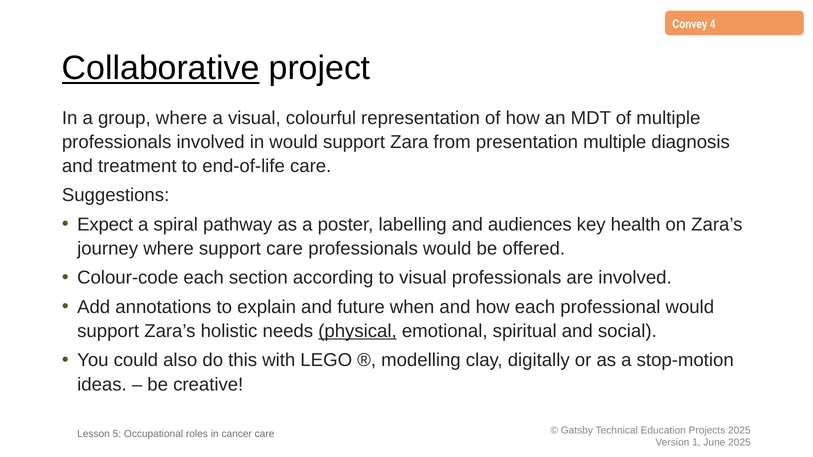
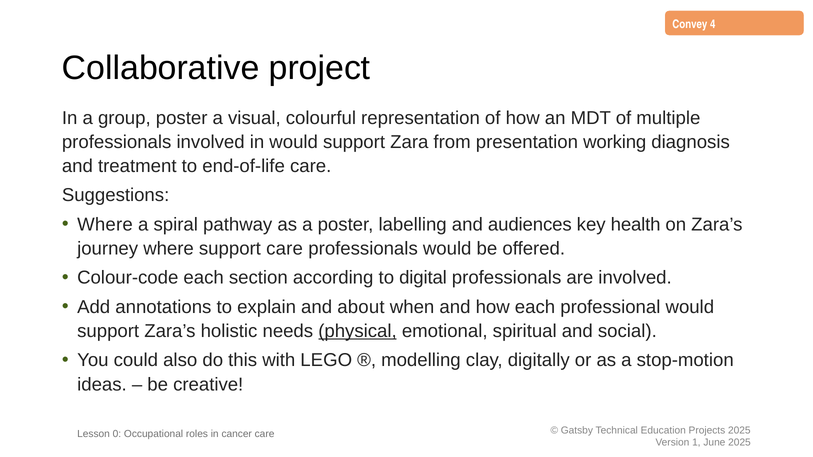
Collaborative underline: present -> none
group where: where -> poster
presentation multiple: multiple -> working
Expect at (105, 225): Expect -> Where
to visual: visual -> digital
future: future -> about
5: 5 -> 0
